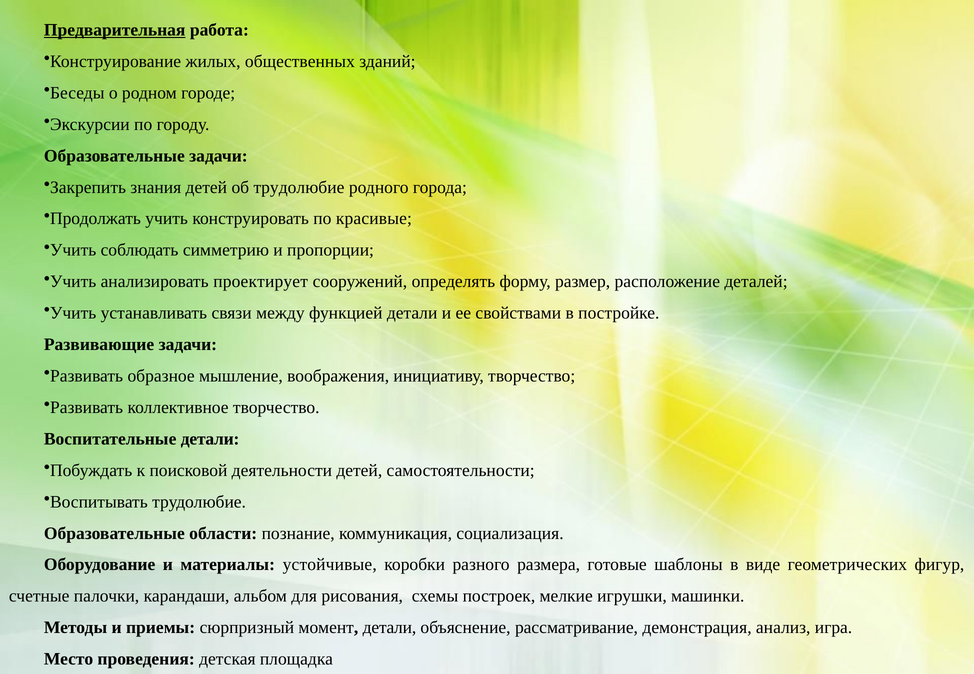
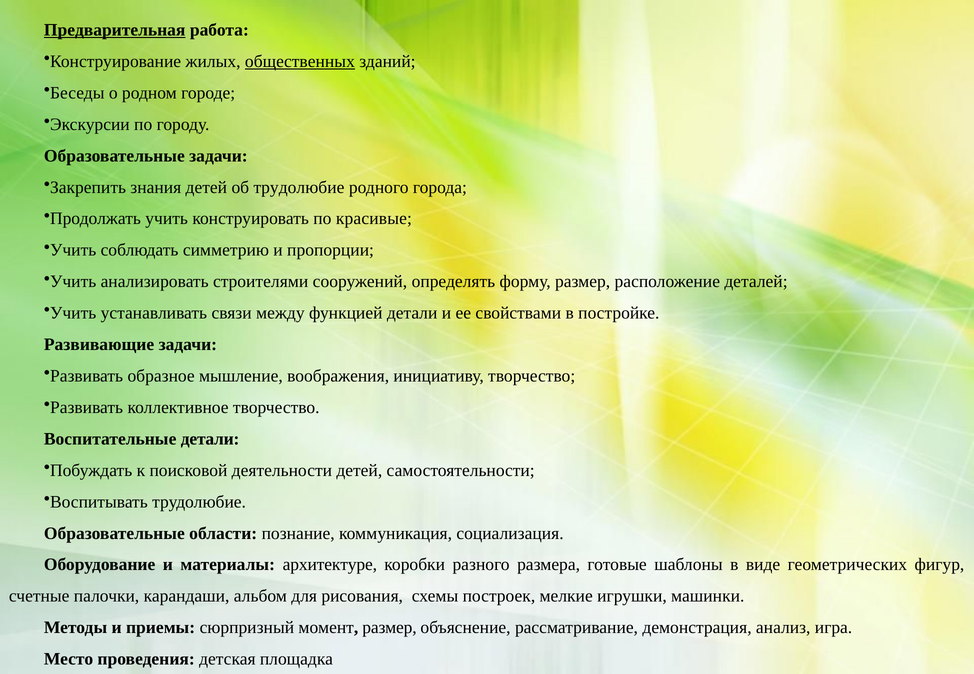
общественных underline: none -> present
проектирует: проектирует -> строителями
устойчивые: устойчивые -> архитектуре
момент детали: детали -> размер
